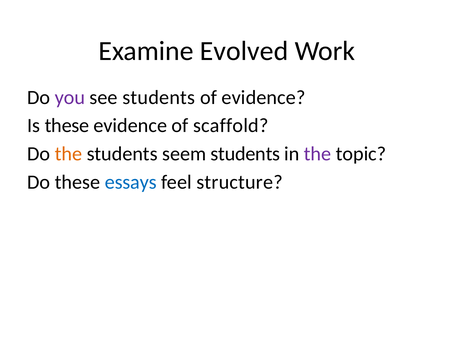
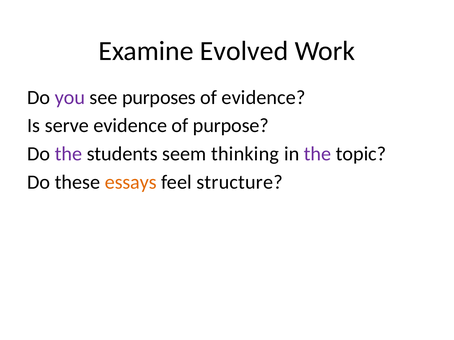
see students: students -> purposes
Is these: these -> serve
scaffold: scaffold -> purpose
the at (69, 154) colour: orange -> purple
seem students: students -> thinking
essays colour: blue -> orange
